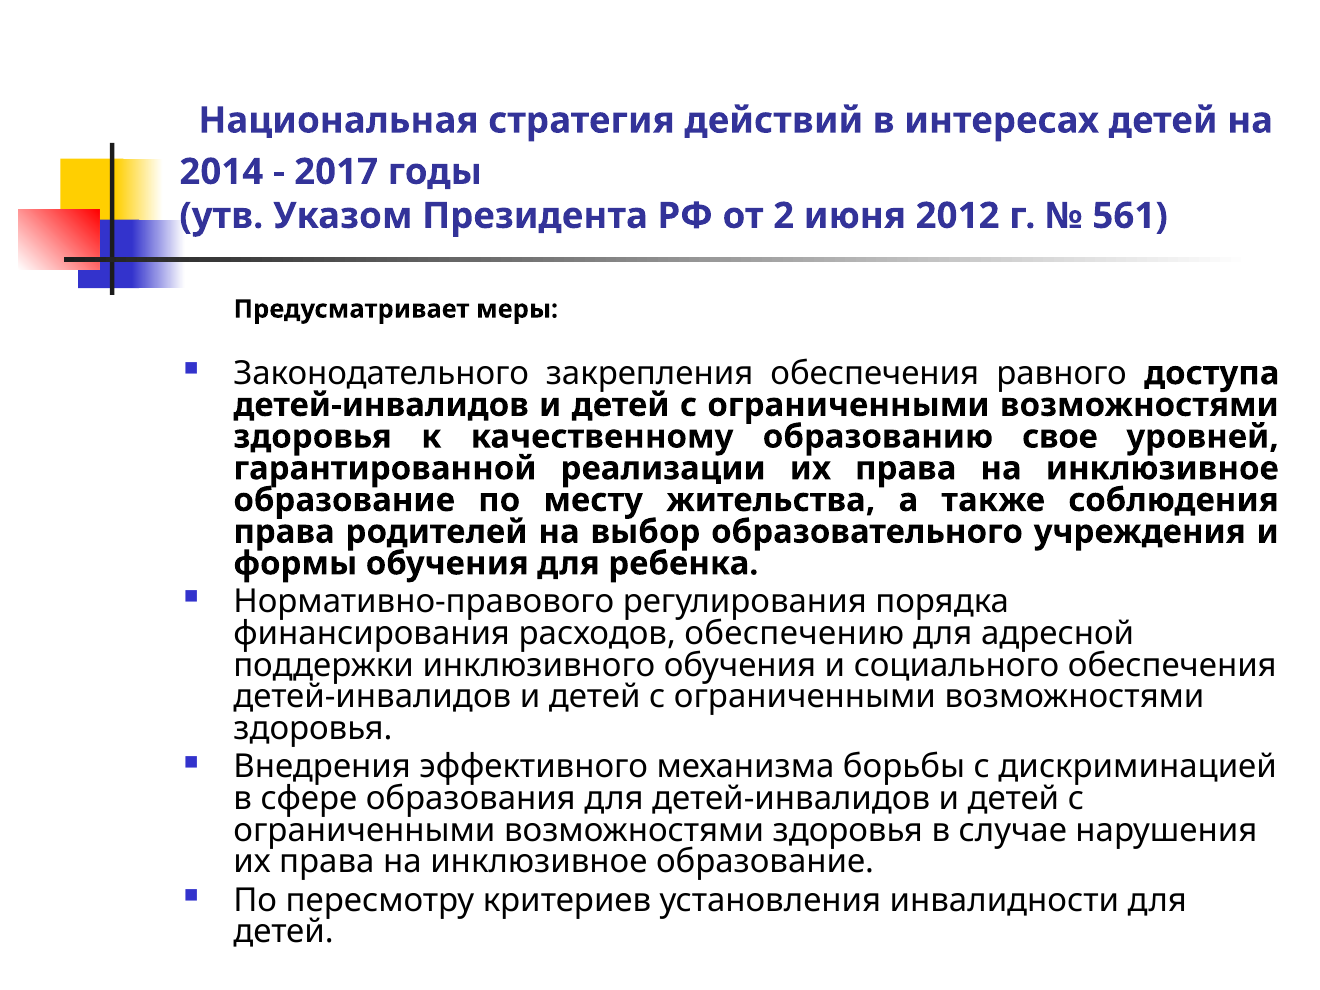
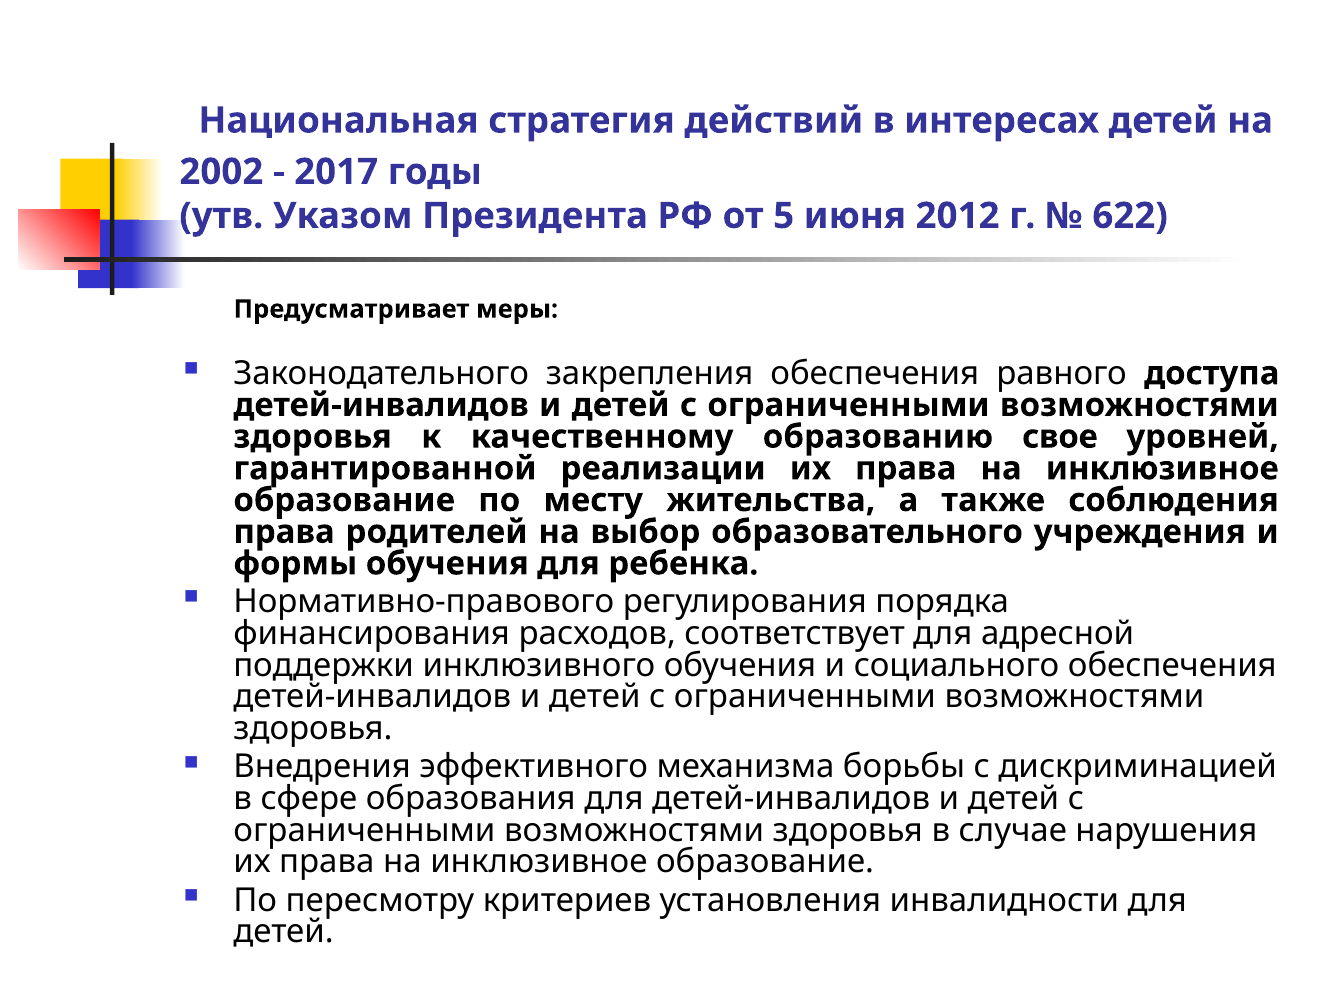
2014: 2014 -> 2002
2: 2 -> 5
561: 561 -> 622
обеспечению: обеспечению -> соответствует
